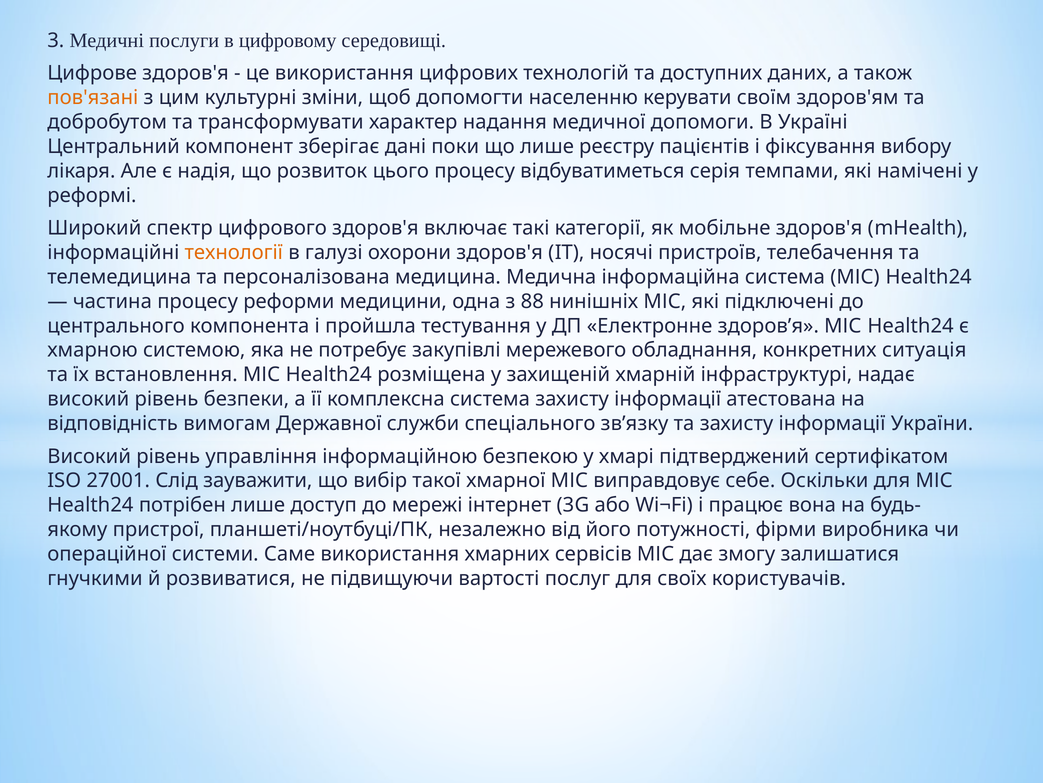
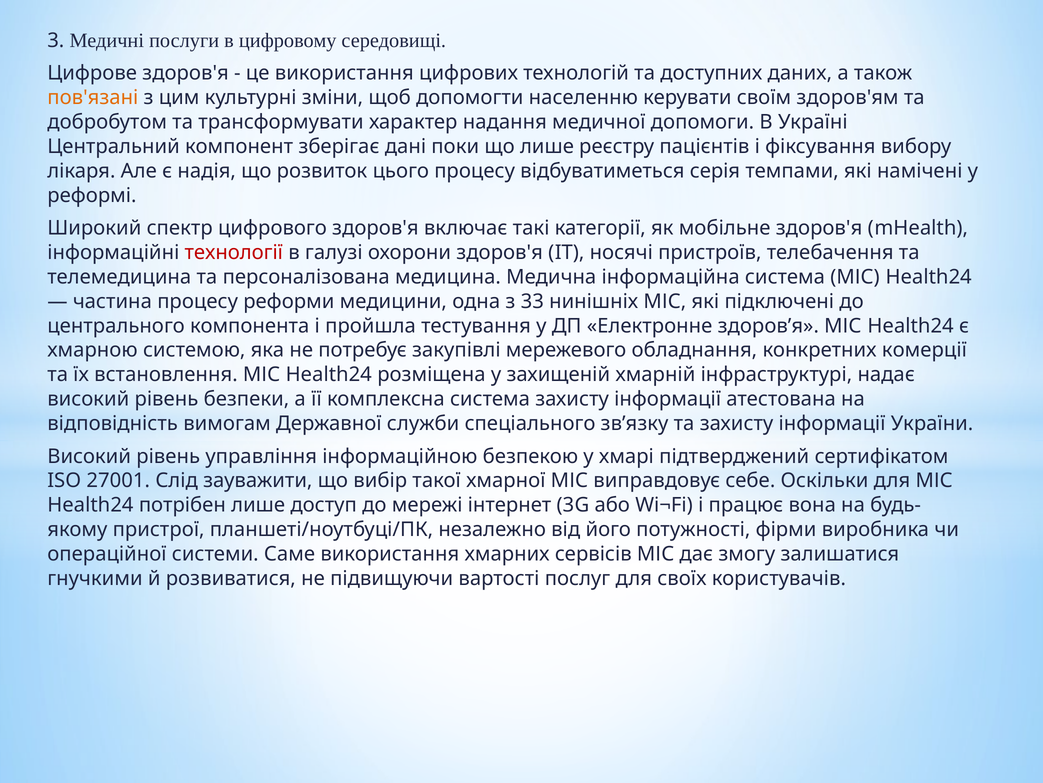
технології colour: orange -> red
88: 88 -> 33
ситуація: ситуація -> комерції
